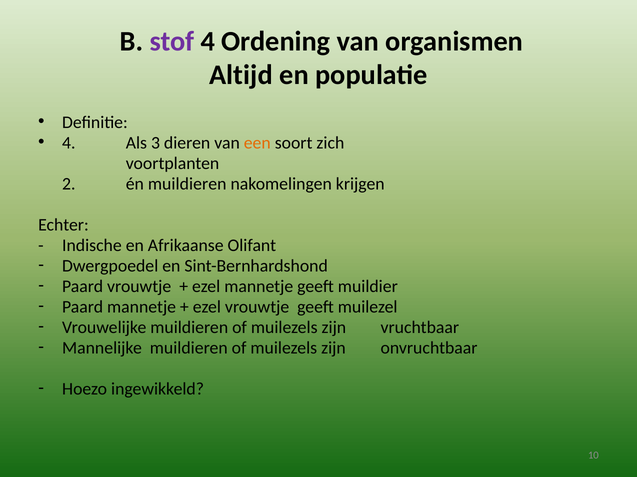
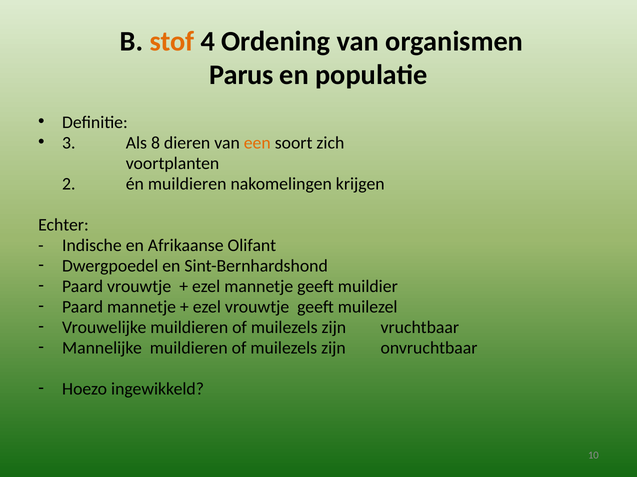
stof colour: purple -> orange
Altijd: Altijd -> Parus
4 at (69, 143): 4 -> 3
3: 3 -> 8
